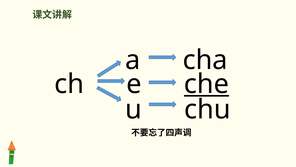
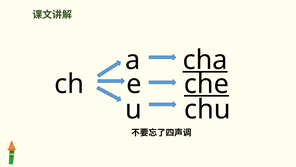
cha underline: none -> present
